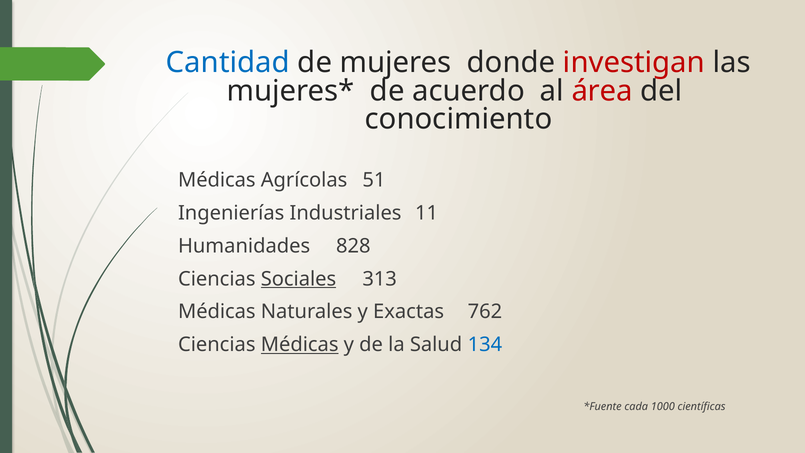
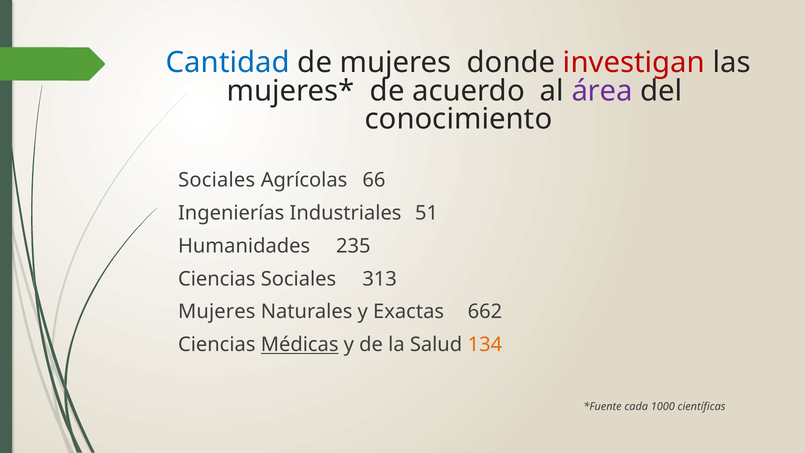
área colour: red -> purple
Médicas at (217, 180): Médicas -> Sociales
51: 51 -> 66
11: 11 -> 51
828: 828 -> 235
Sociales at (299, 279) underline: present -> none
Médicas at (217, 312): Médicas -> Mujeres
762: 762 -> 662
134 colour: blue -> orange
